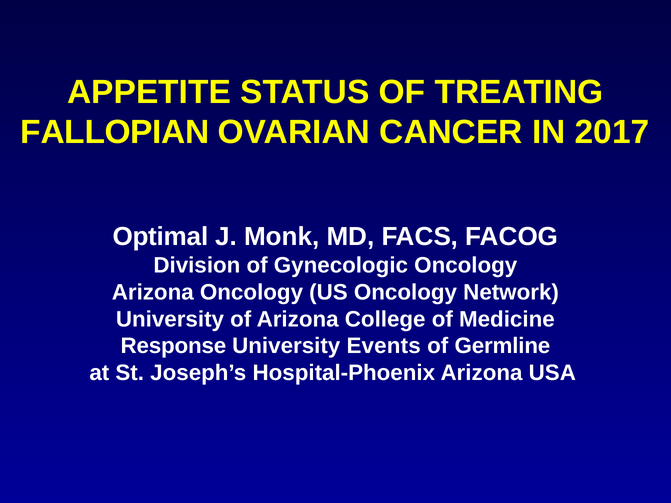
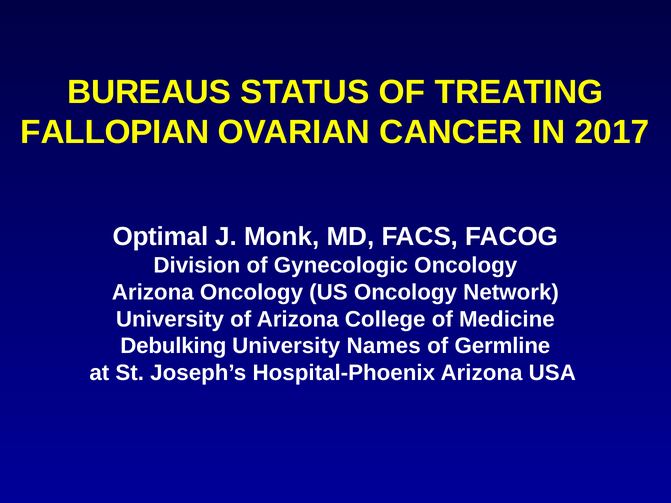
APPETITE: APPETITE -> BUREAUS
Response: Response -> Debulking
Events: Events -> Names
